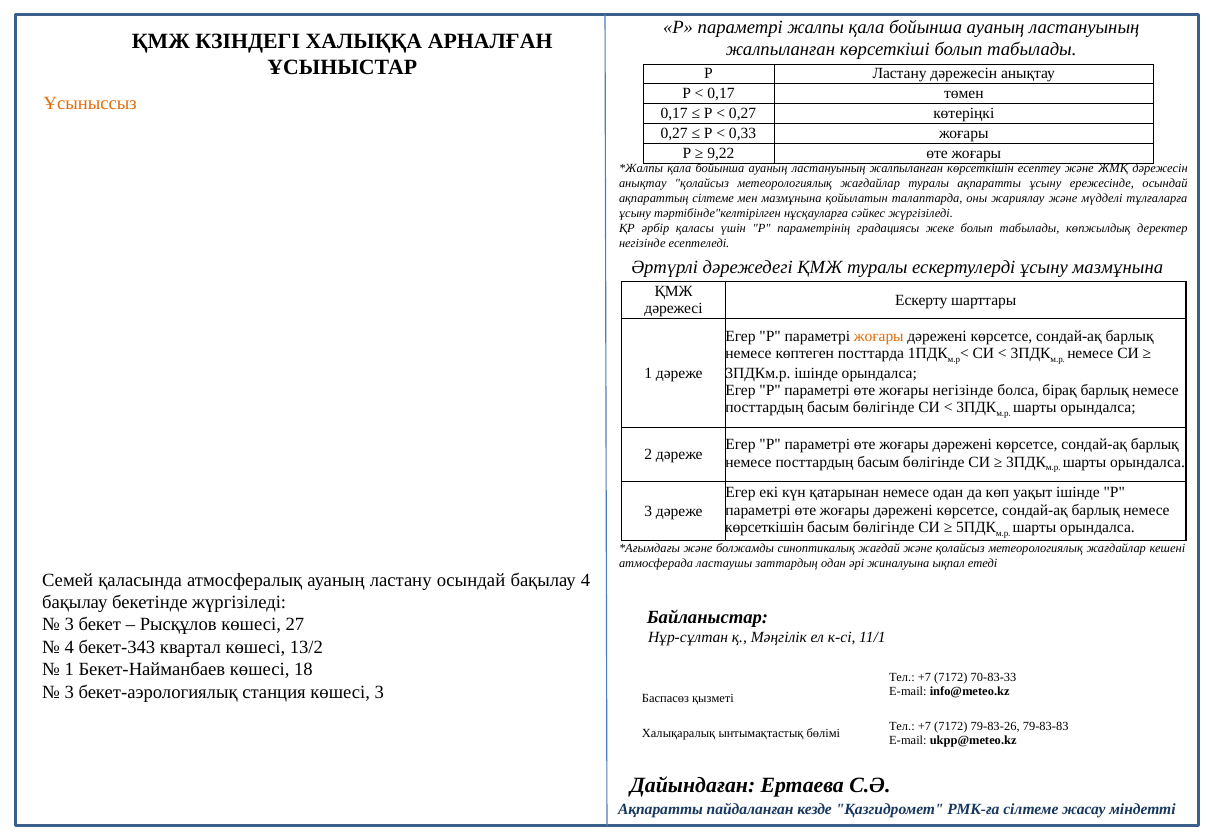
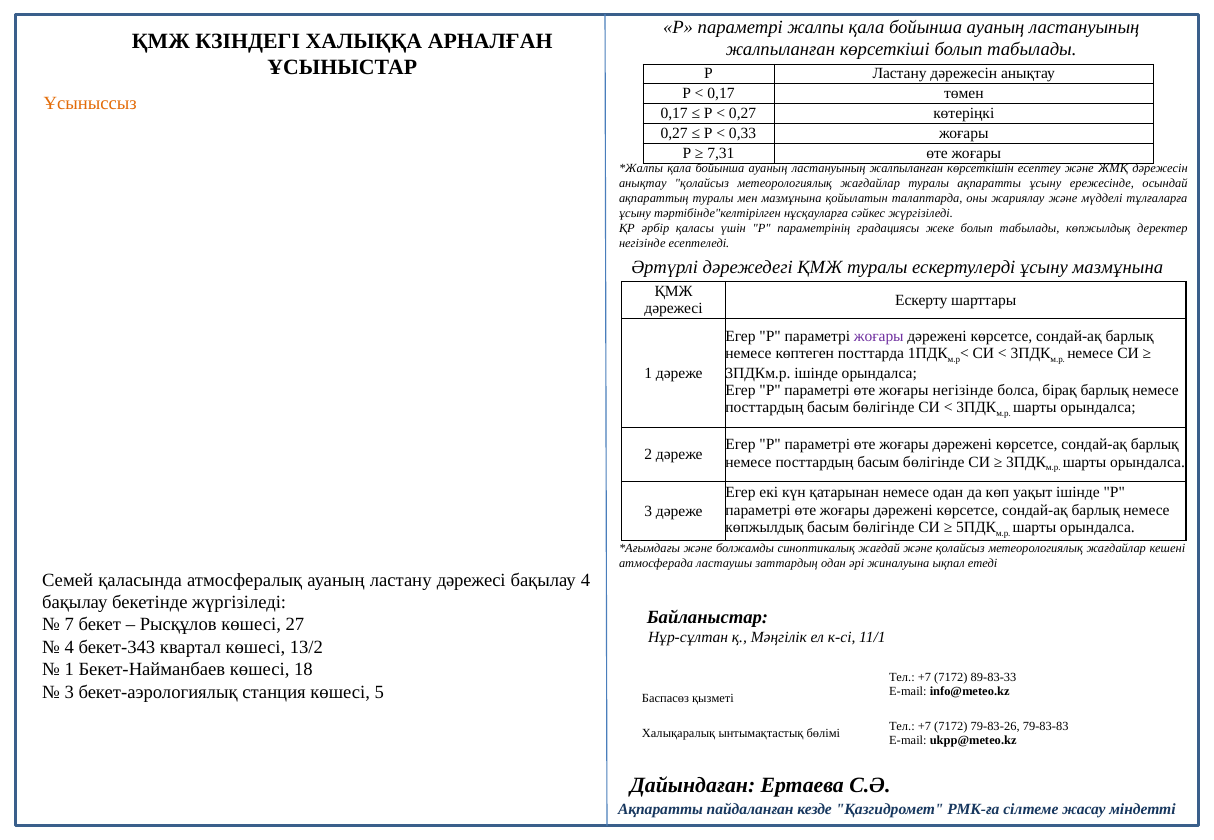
9,22: 9,22 -> 7,31
ақпараттың сілтеме: сілтеме -> туралы
жоғары at (879, 336) colour: orange -> purple
көрсеткішін at (765, 527): көрсеткішін -> көпжылдық
ластану осындай: осындай -> дәрежесі
3 at (69, 625): 3 -> 7
70-83-33: 70-83-33 -> 89-83-33
көшесі 3: 3 -> 5
